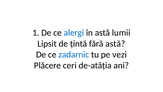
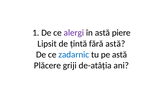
alergi colour: blue -> purple
lumii: lumii -> piere
pe vezi: vezi -> astă
ceri: ceri -> griji
